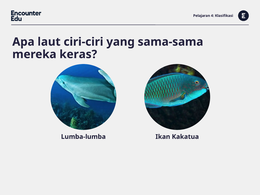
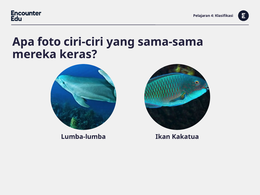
laut: laut -> foto
